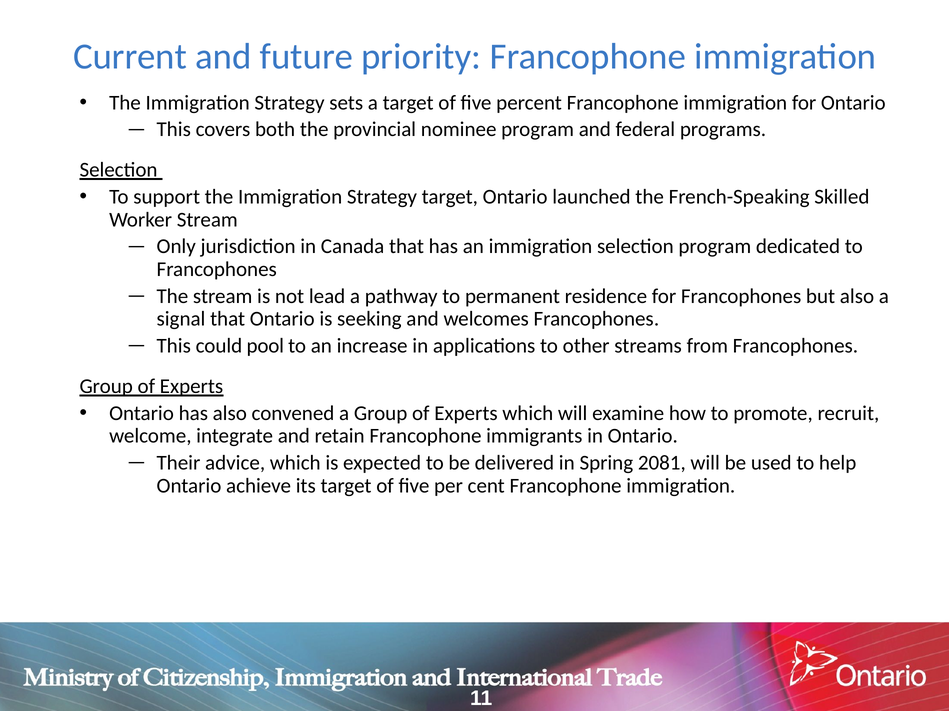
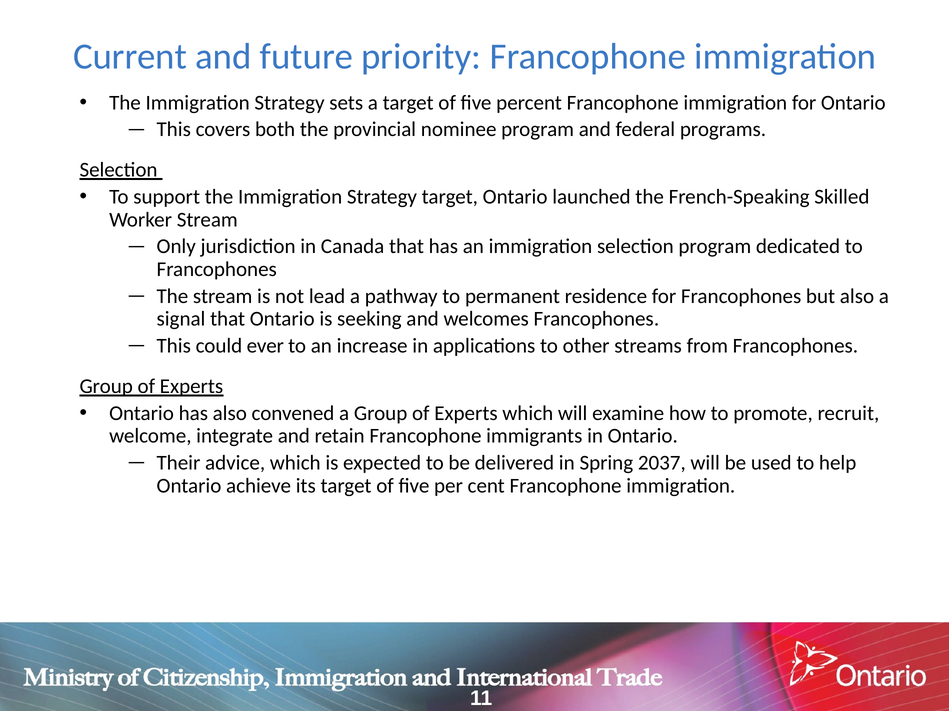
pool: pool -> ever
2081: 2081 -> 2037
